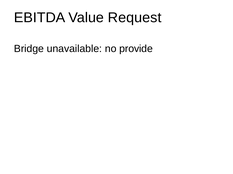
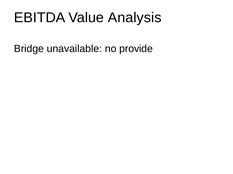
Request: Request -> Analysis
